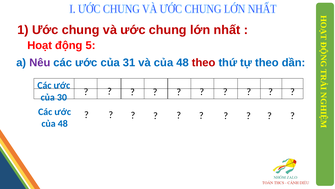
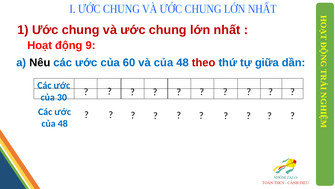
5: 5 -> 9
Nêu colour: purple -> black
31: 31 -> 60
tự theo: theo -> giữa
